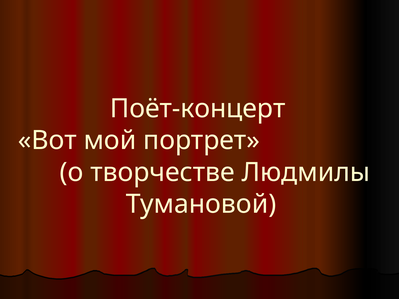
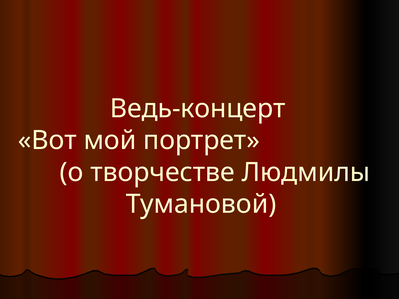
Поёт-концерт: Поёт-концерт -> Ведь-концерт
